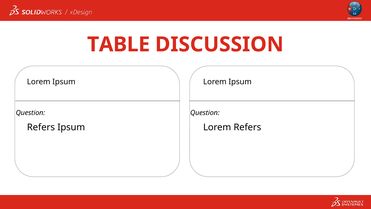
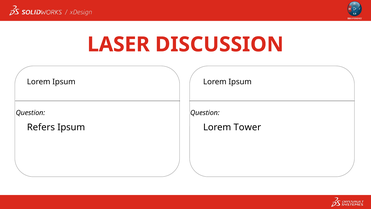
TABLE: TABLE -> LASER
Lorem Refers: Refers -> Tower
